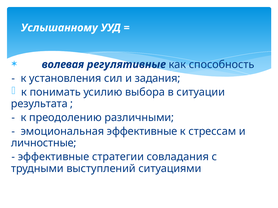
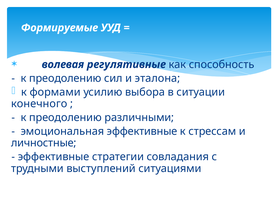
Услышанному: Услышанному -> Формируемые
установления at (65, 78): установления -> преодолению
задания: задания -> эталона
понимать: понимать -> формами
результата: результата -> конечного
